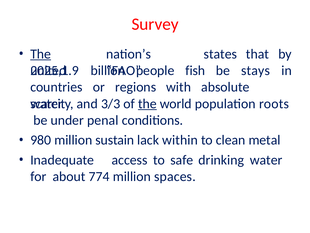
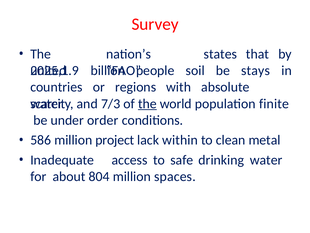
The at (41, 54) underline: present -> none
fish: fish -> soil
3/3: 3/3 -> 7/3
roots: roots -> finite
penal: penal -> order
980: 980 -> 586
sustain: sustain -> project
774: 774 -> 804
